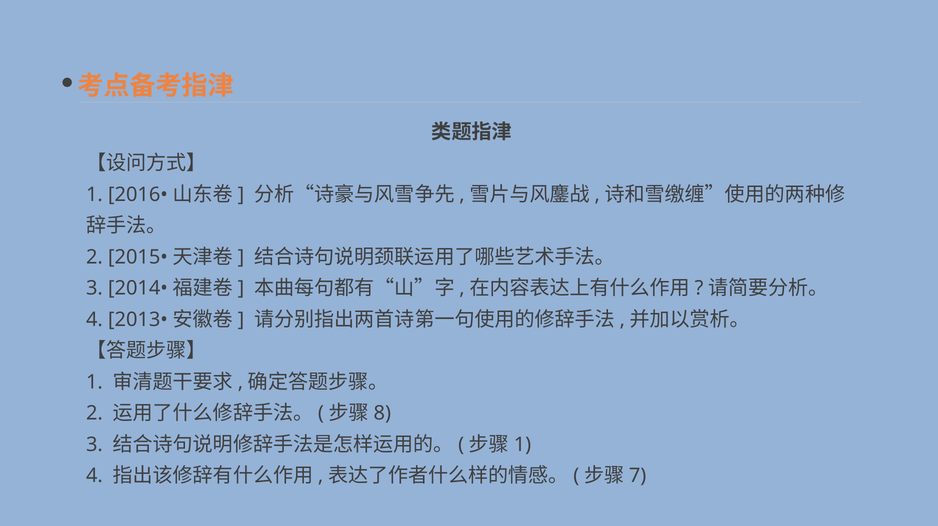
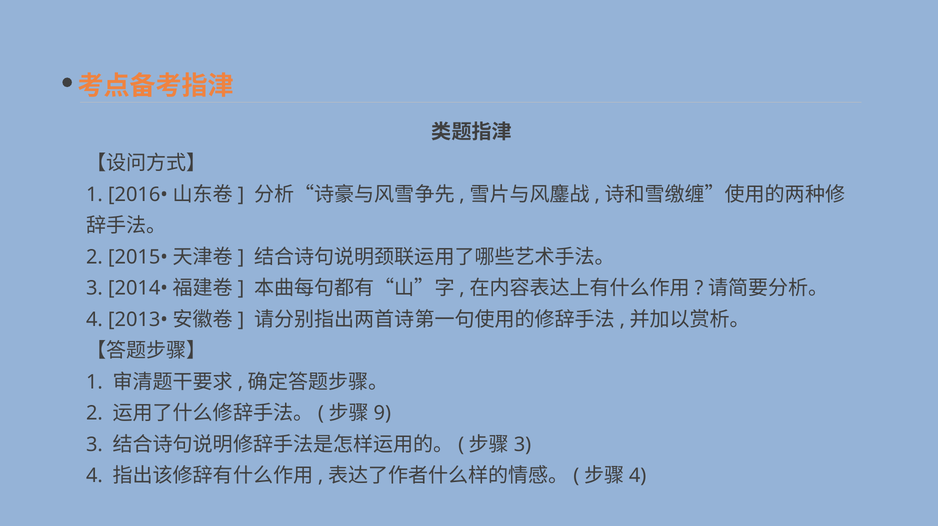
8: 8 -> 9
1 at (523, 444): 1 -> 3
7 at (638, 476): 7 -> 4
